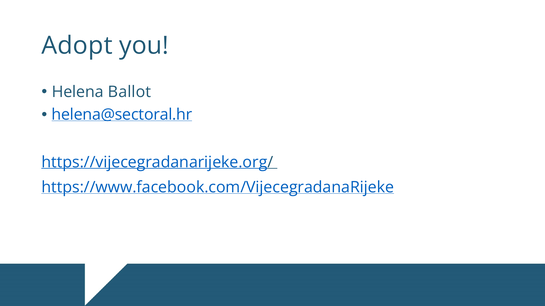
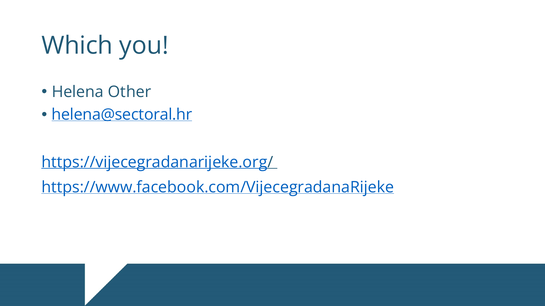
Adopt: Adopt -> Which
Ballot: Ballot -> Other
